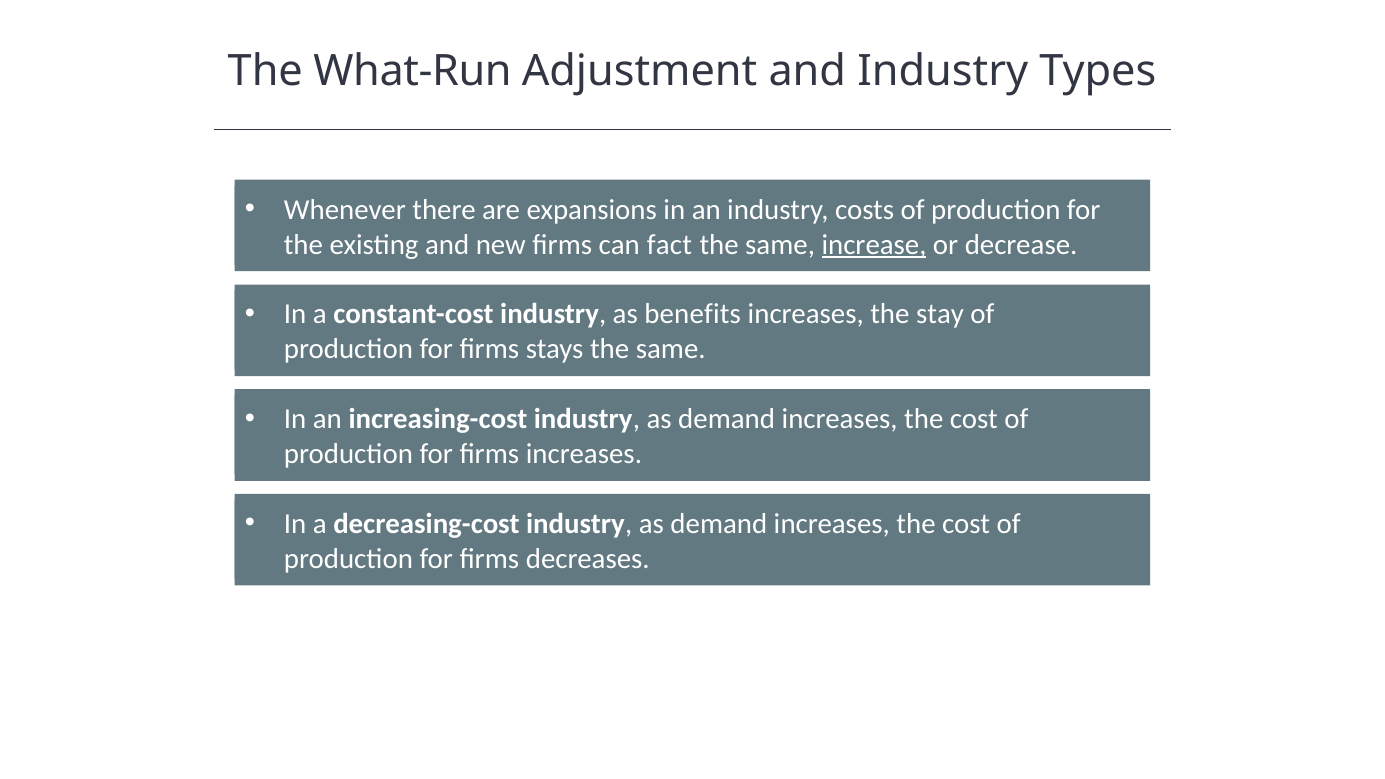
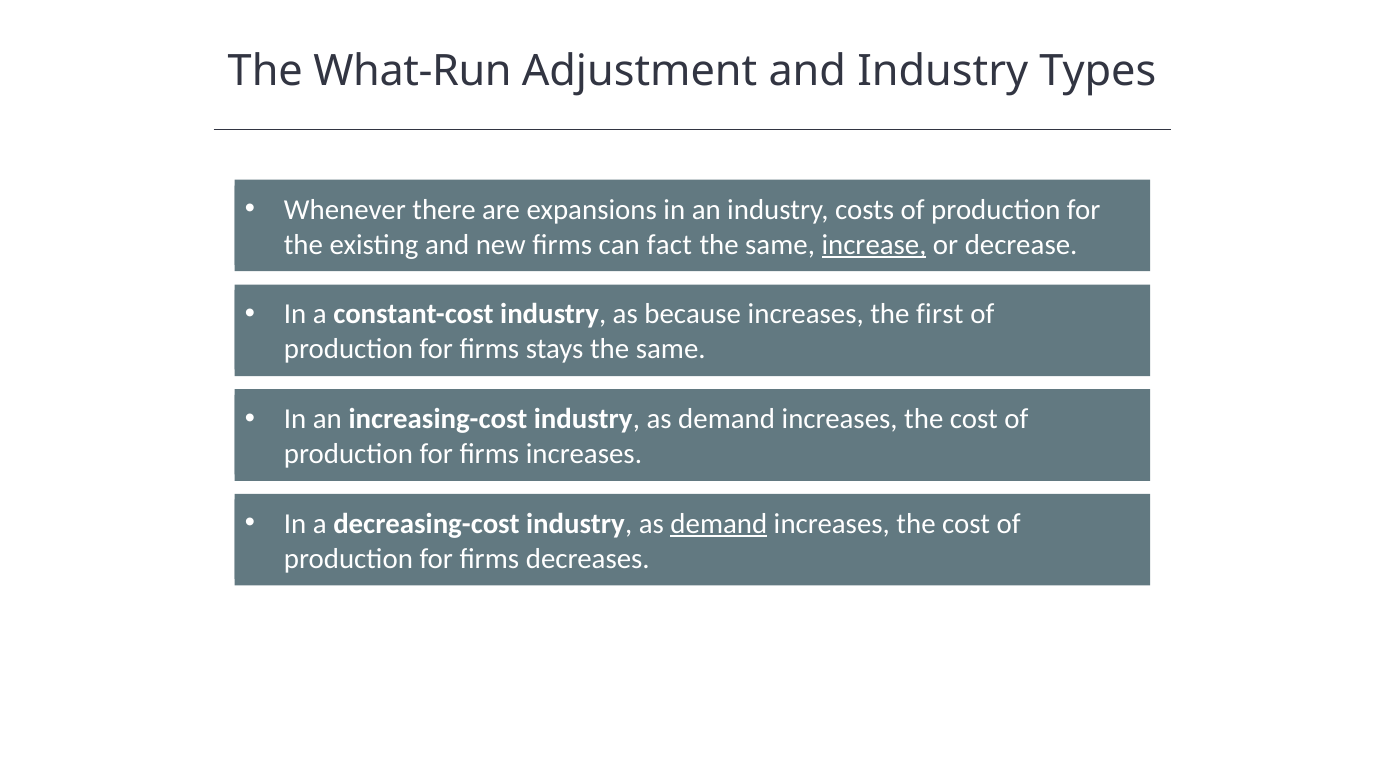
benefits: benefits -> because
stay: stay -> first
demand at (719, 524) underline: none -> present
